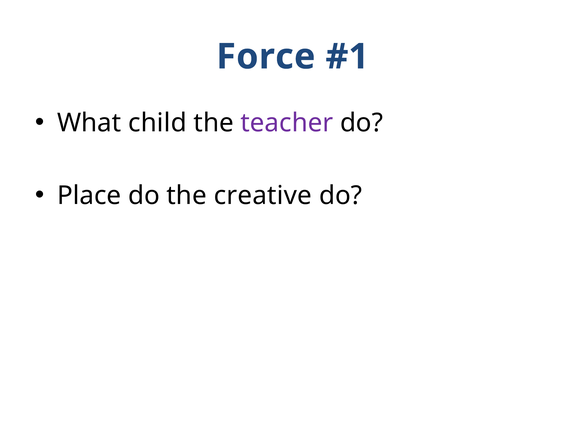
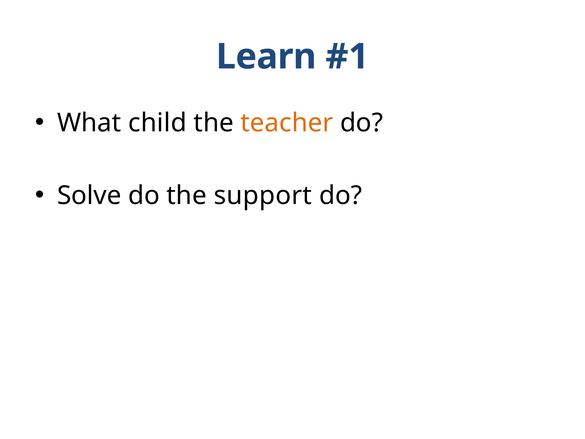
Force: Force -> Learn
teacher colour: purple -> orange
Place: Place -> Solve
creative: creative -> support
